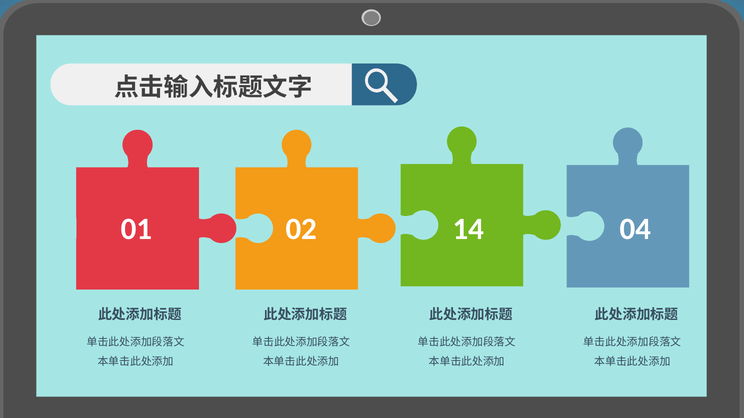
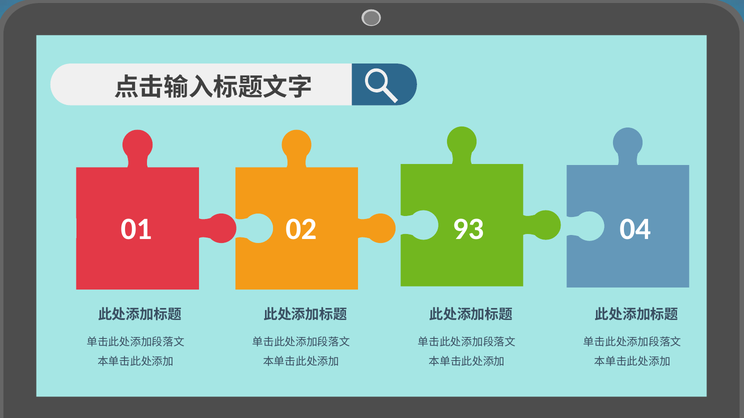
14: 14 -> 93
